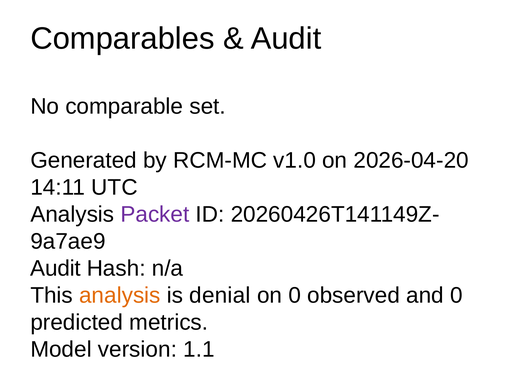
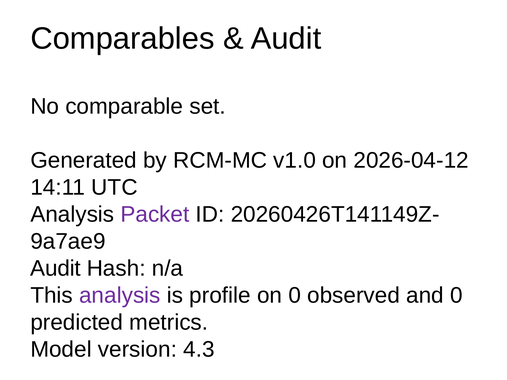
2026-04-20: 2026-04-20 -> 2026-04-12
analysis at (120, 296) colour: orange -> purple
denial: denial -> profile
1.1: 1.1 -> 4.3
